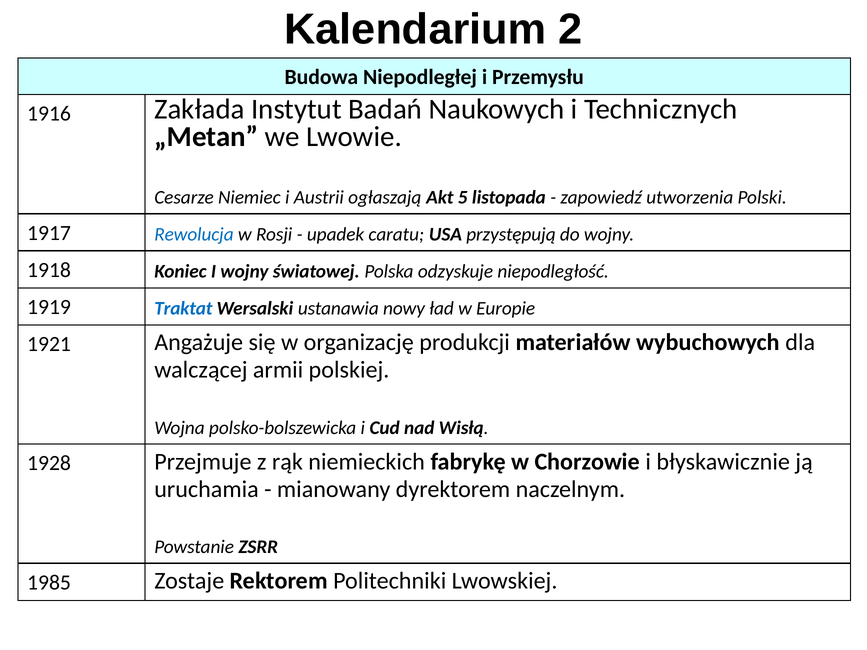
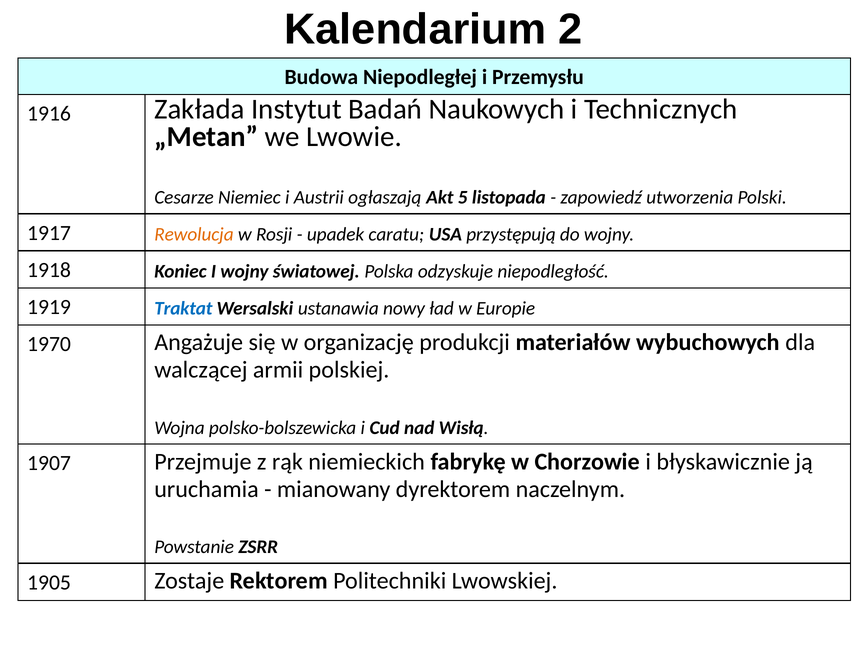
Rewolucja colour: blue -> orange
1921: 1921 -> 1970
1928: 1928 -> 1907
1985: 1985 -> 1905
